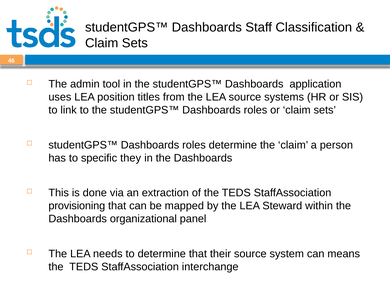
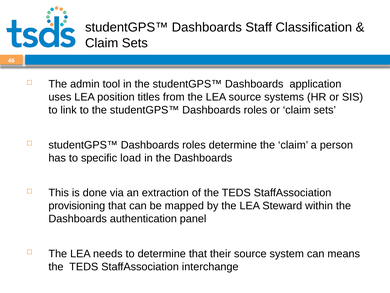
they: they -> load
organizational: organizational -> authentication
